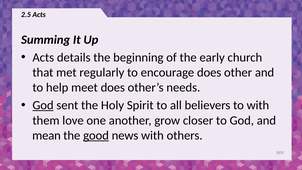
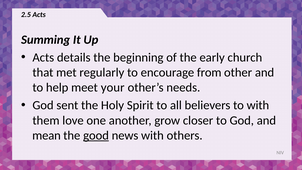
encourage does: does -> from
meet does: does -> your
God at (43, 106) underline: present -> none
